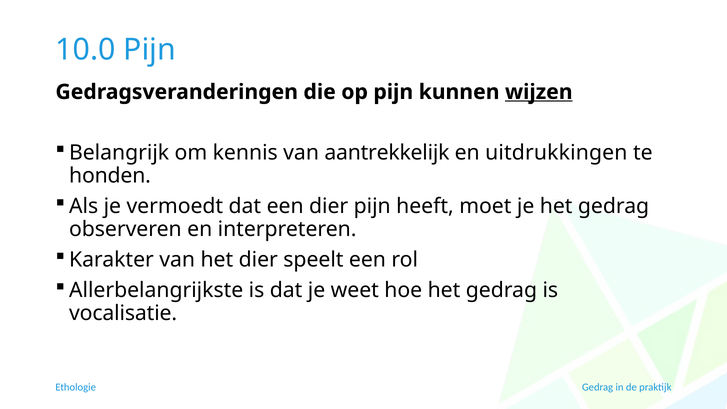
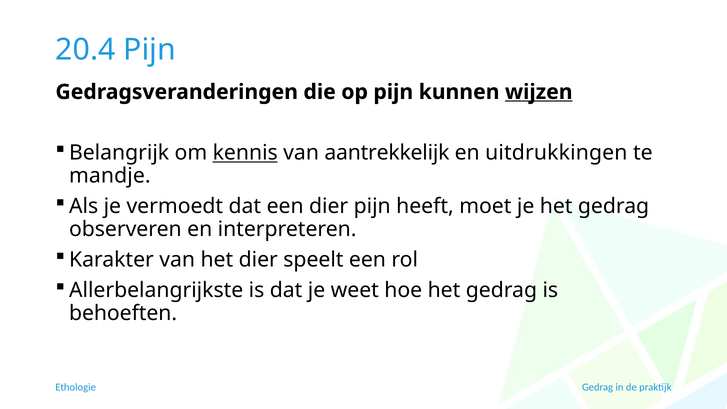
10.0: 10.0 -> 20.4
kennis underline: none -> present
honden: honden -> mandje
vocalisatie: vocalisatie -> behoeften
